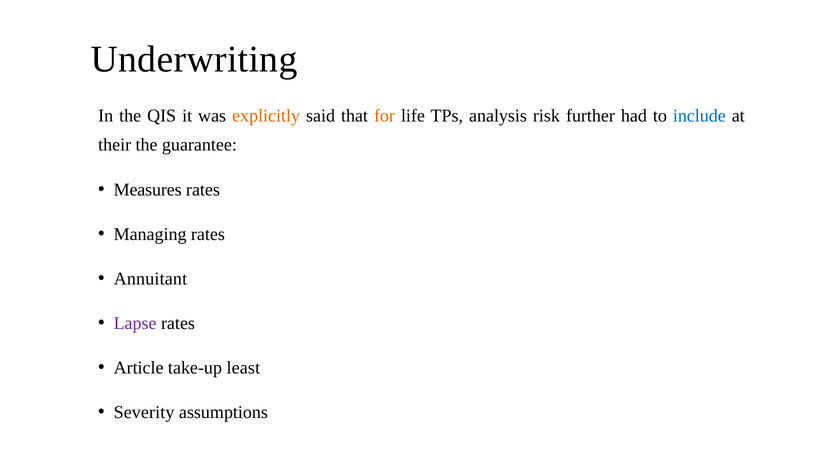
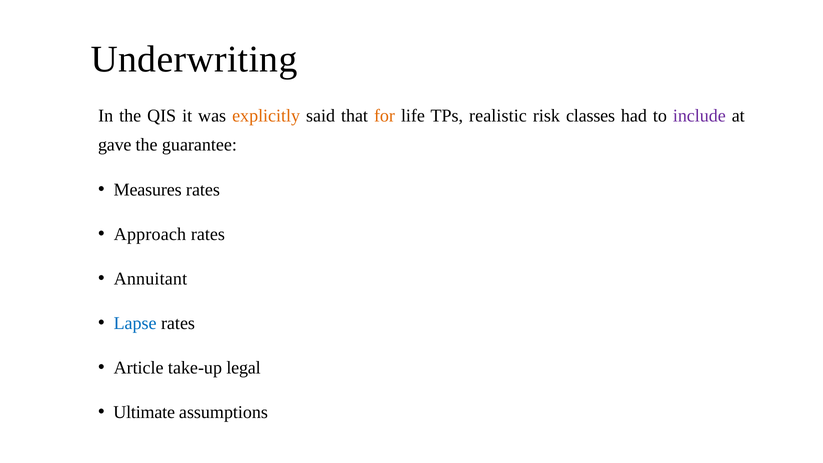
analysis: analysis -> realistic
further: further -> classes
include colour: blue -> purple
their: their -> gave
Managing: Managing -> Approach
Lapse colour: purple -> blue
least: least -> legal
Severity: Severity -> Ultimate
